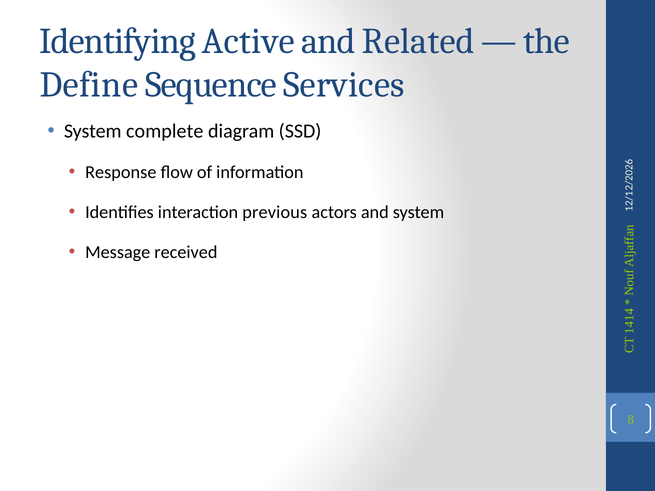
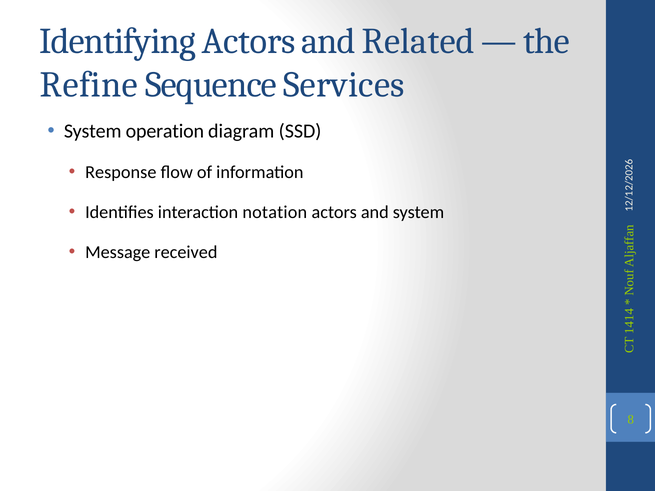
Identifying Active: Active -> Actors
Define: Define -> Refine
complete: complete -> operation
previous: previous -> notation
